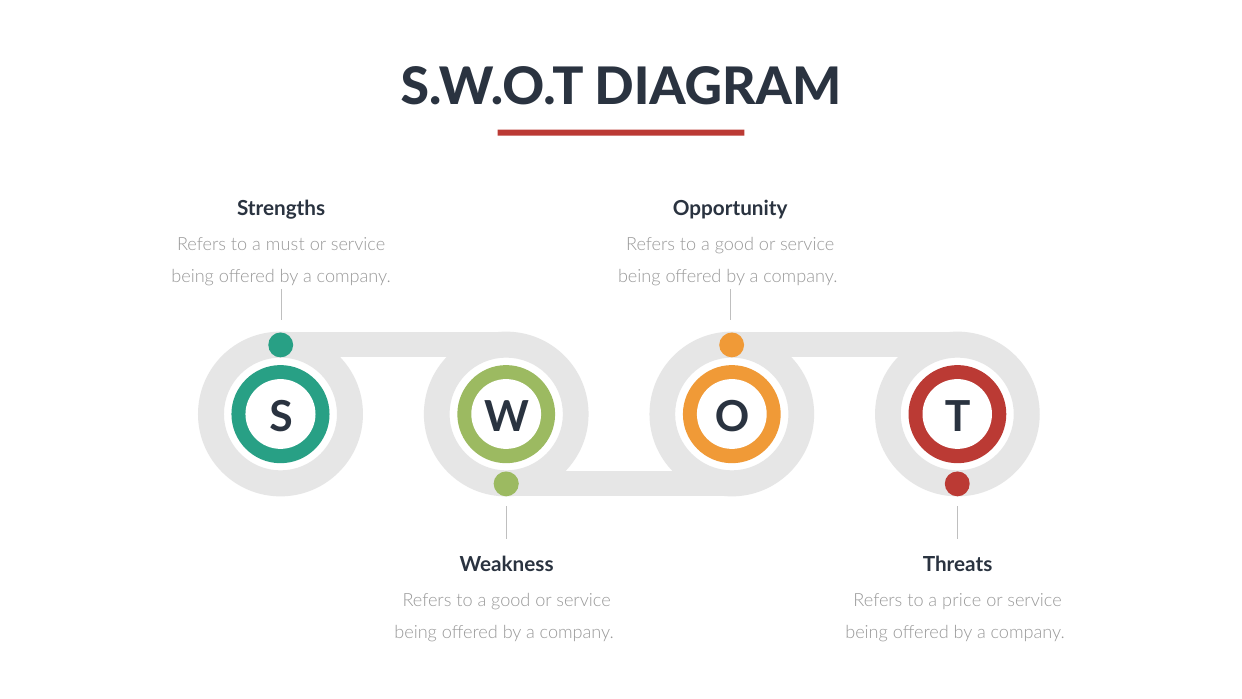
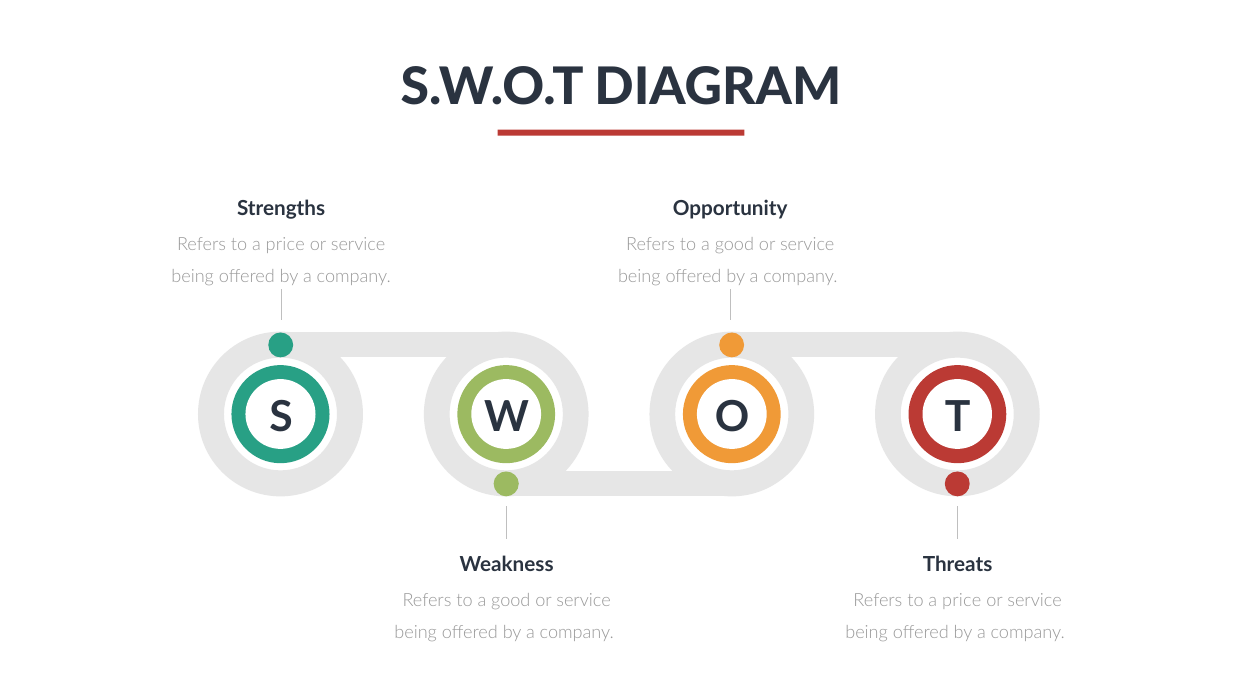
must at (285, 244): must -> price
